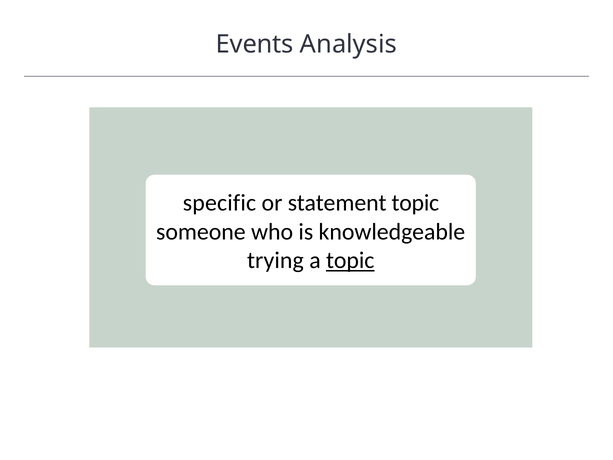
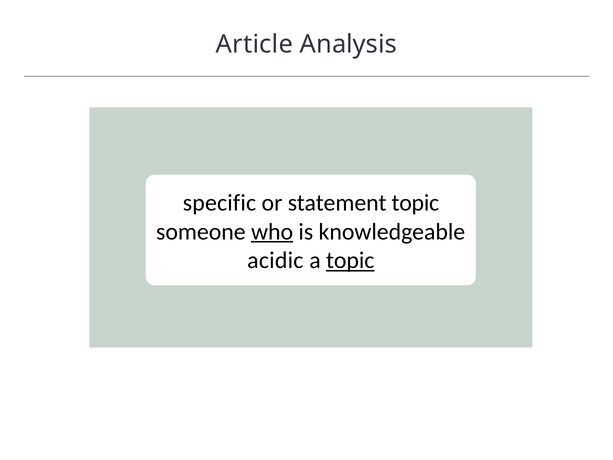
Events: Events -> Article
who underline: none -> present
trying: trying -> acidic
